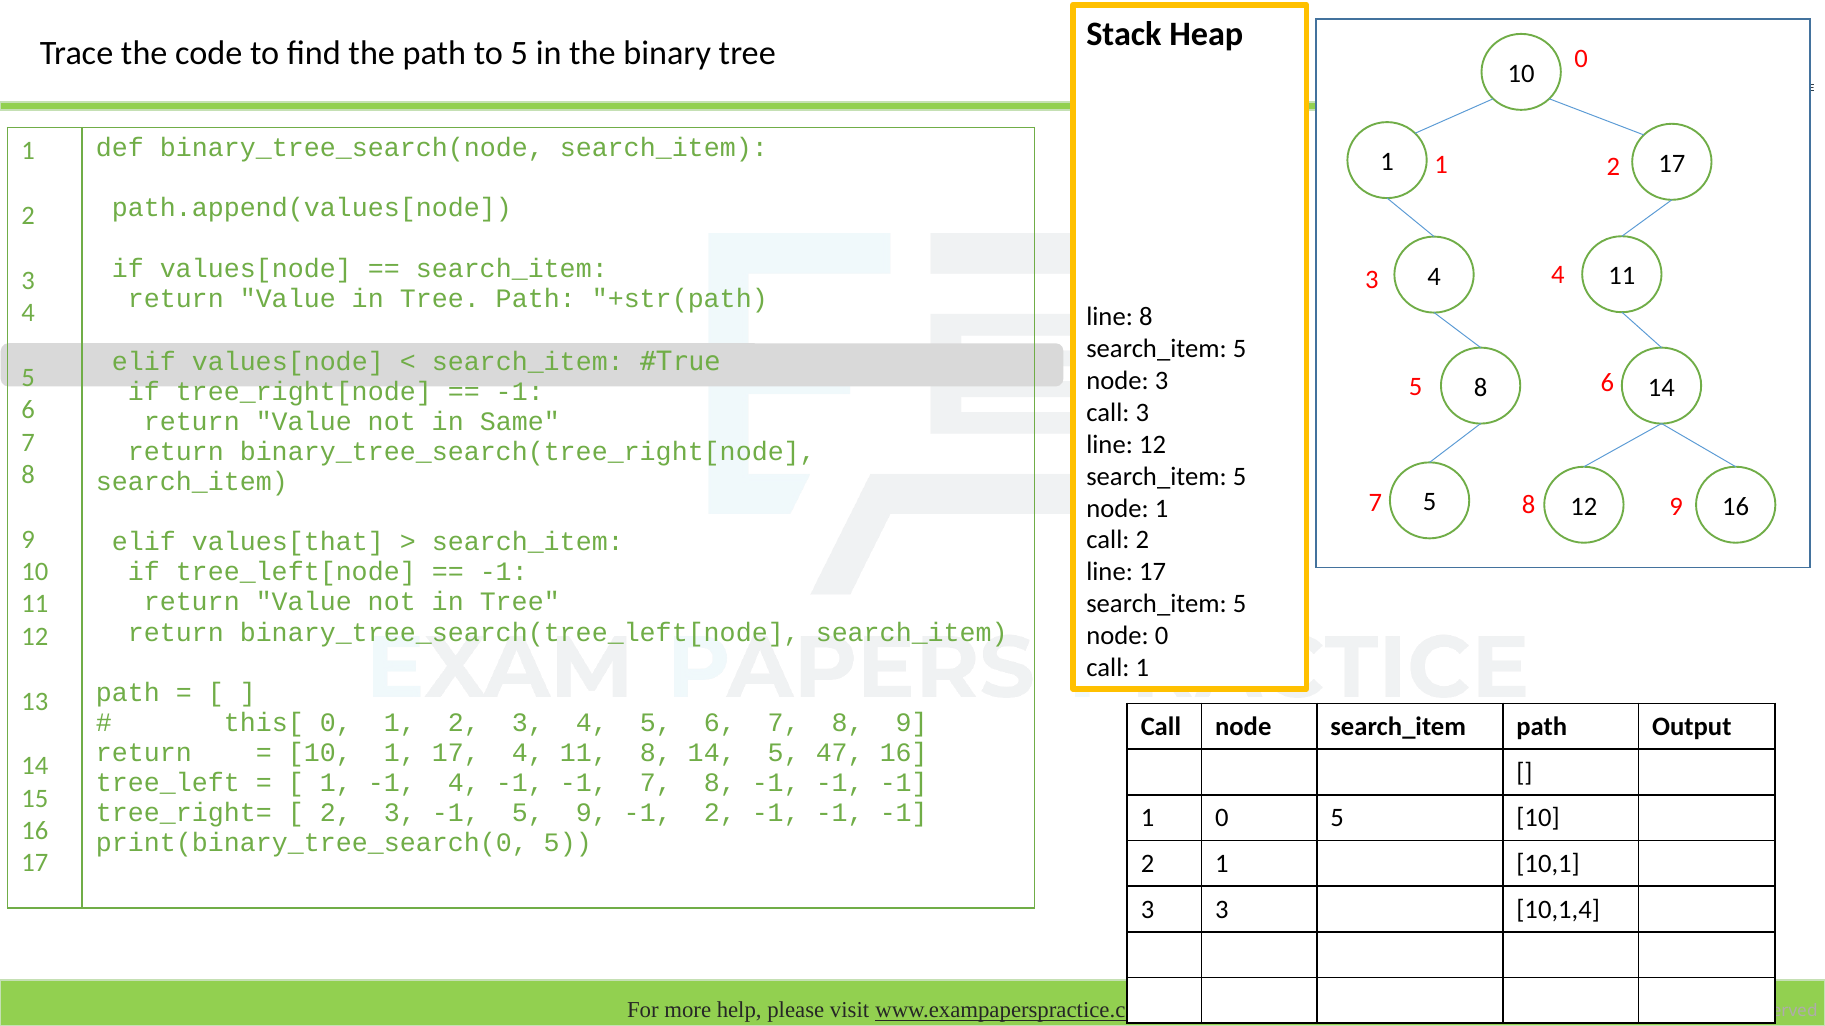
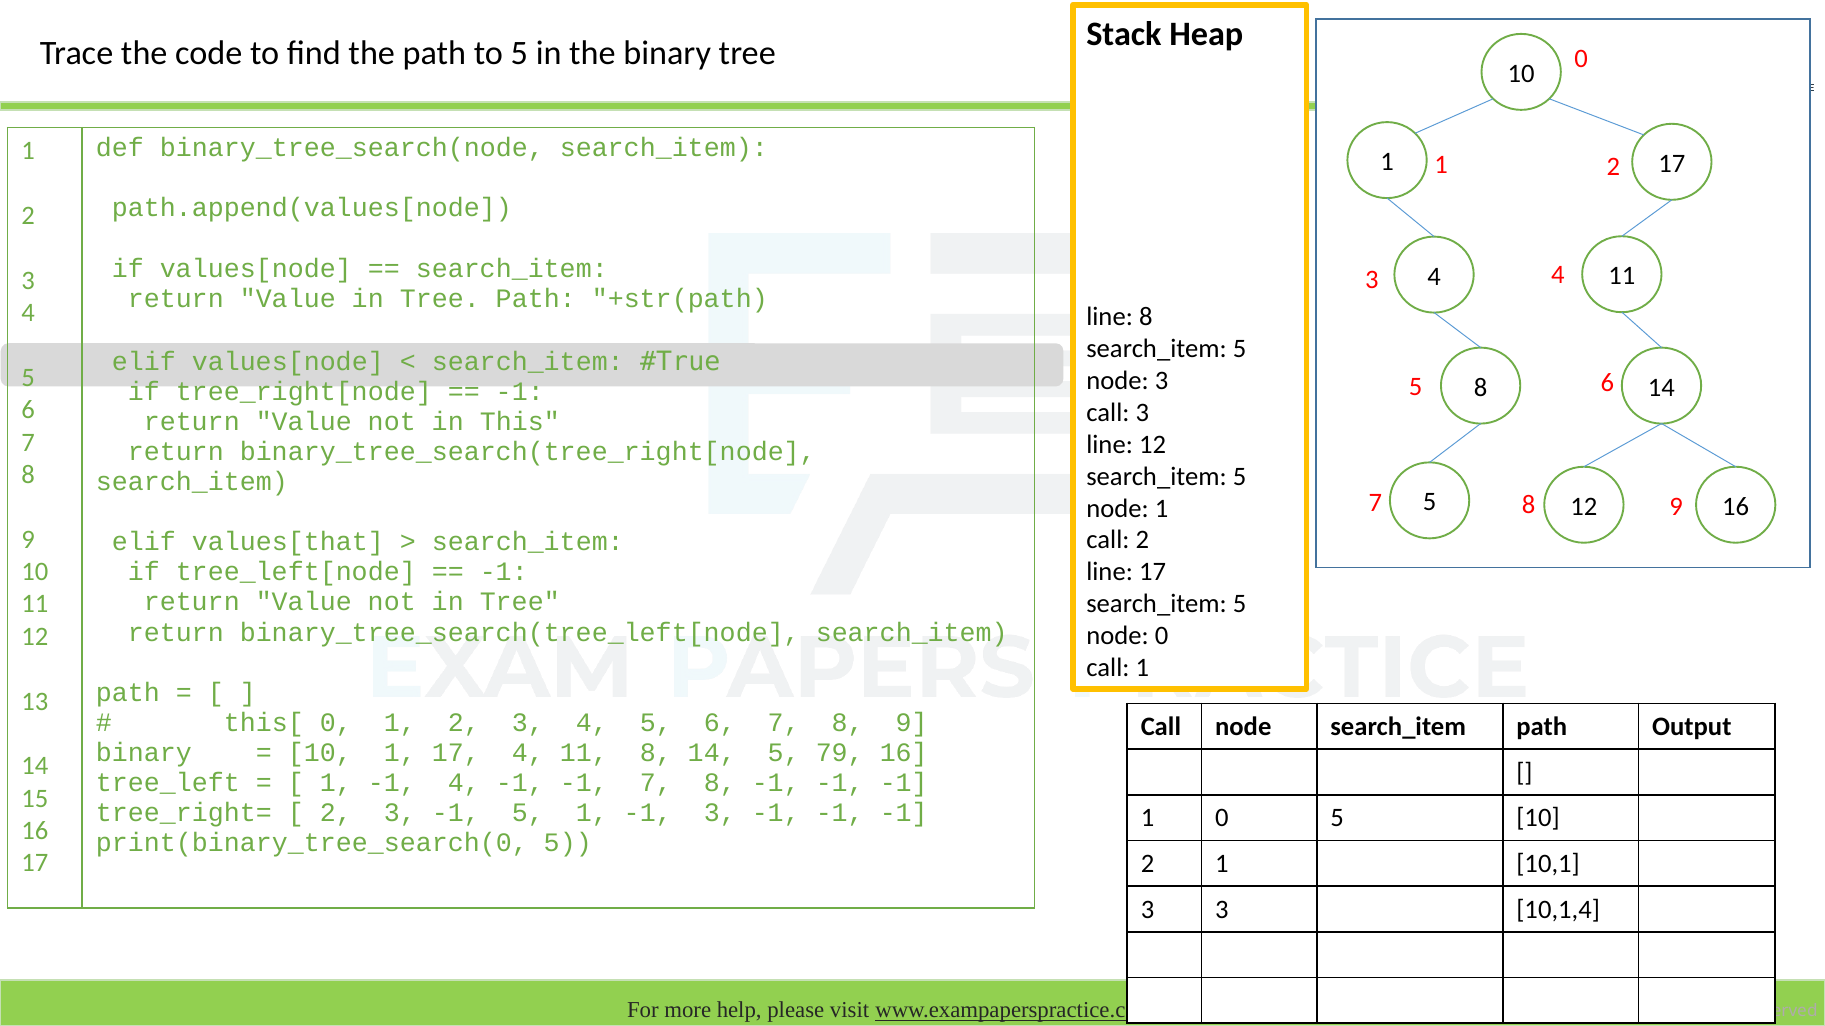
Same: Same -> This
return at (144, 753): return -> binary
47: 47 -> 79
5 9: 9 -> 1
-1 2: 2 -> 3
